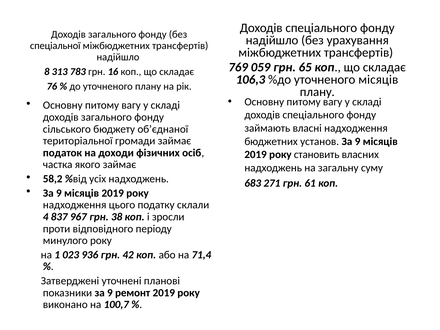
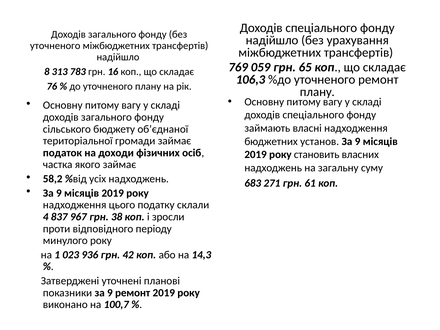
спеціальної at (55, 46): спеціальної -> уточненого
уточненого місяців: місяців -> ремонт
71,4: 71,4 -> 14,3
